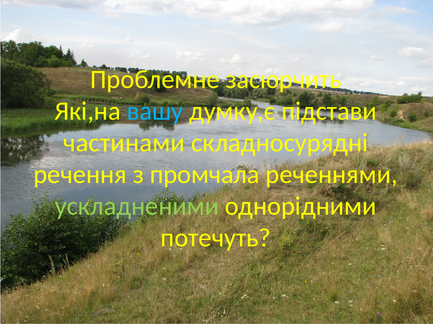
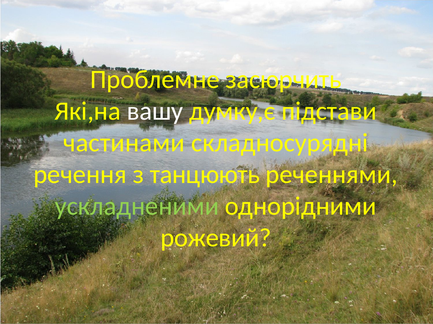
вашу colour: light blue -> white
промчала: промчала -> танцюють
потечуть: потечуть -> рожевий
